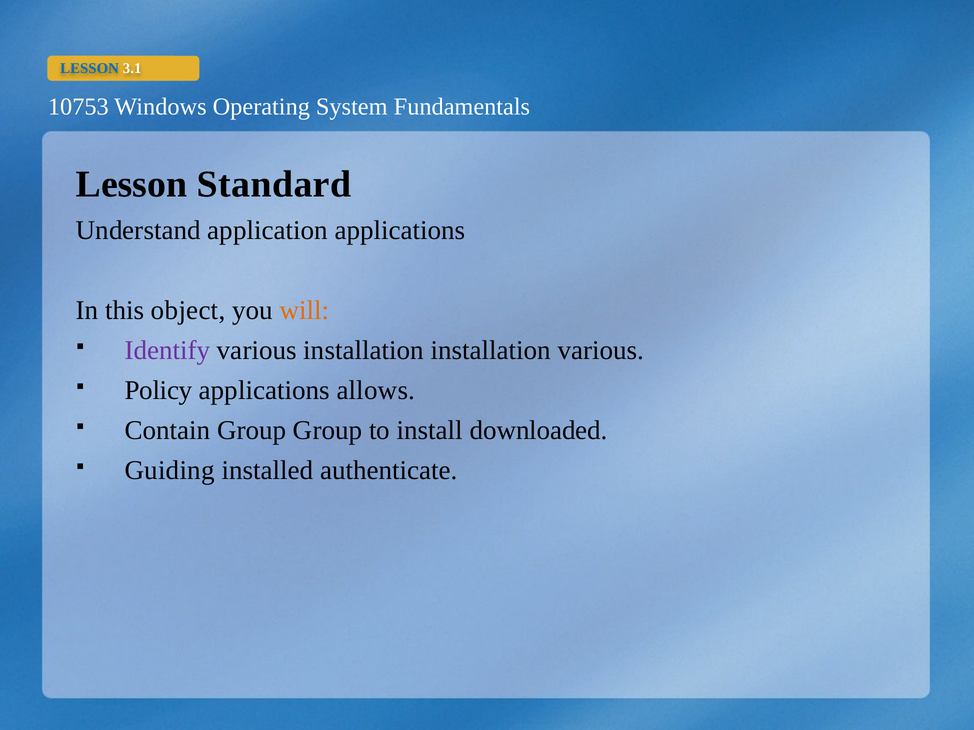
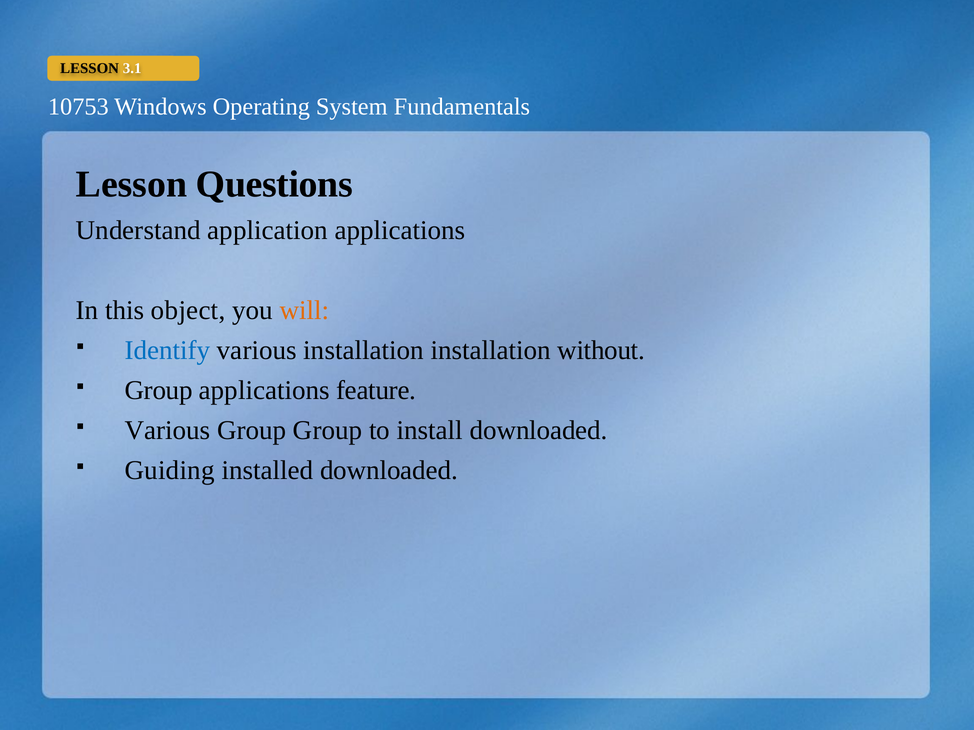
LESSON at (90, 68) colour: blue -> black
Standard: Standard -> Questions
Identify colour: purple -> blue
installation various: various -> without
Policy at (159, 391): Policy -> Group
allows: allows -> feature
Contain at (167, 431): Contain -> Various
installed authenticate: authenticate -> downloaded
